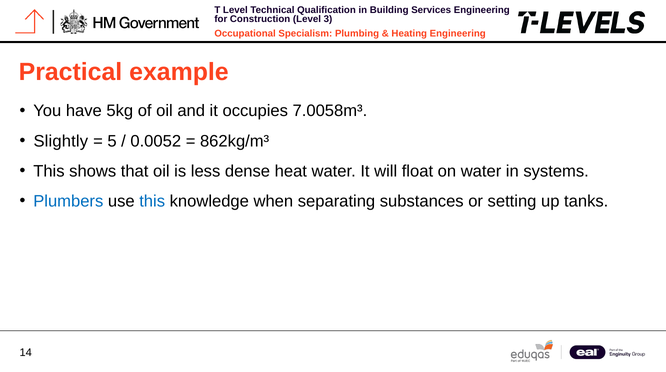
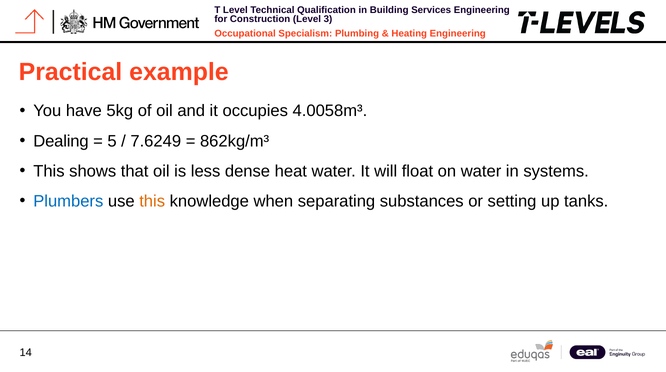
7.0058m³: 7.0058m³ -> 4.0058m³
Slightly: Slightly -> Dealing
0.0052: 0.0052 -> 7.6249
this at (152, 202) colour: blue -> orange
